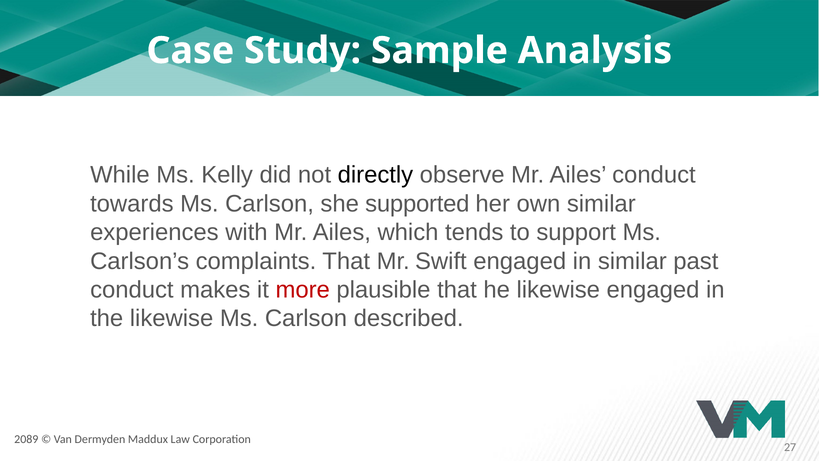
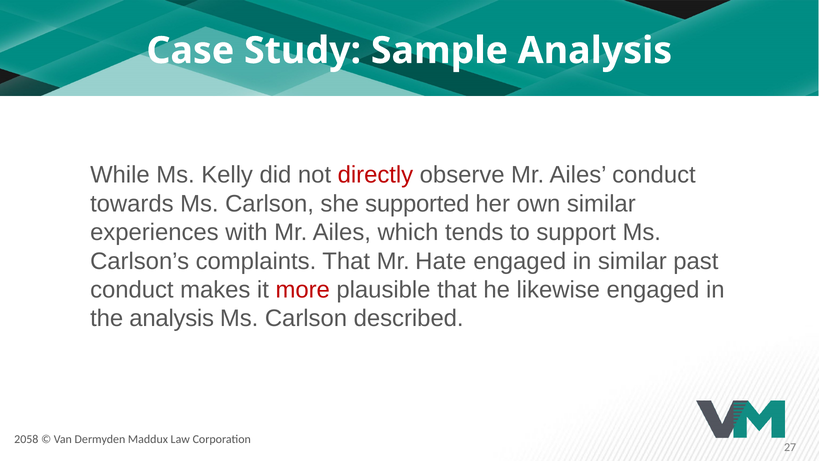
directly colour: black -> red
Swift: Swift -> Hate
the likewise: likewise -> analysis
2089: 2089 -> 2058
